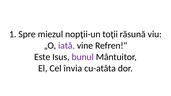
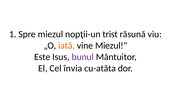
toţii: toţii -> trist
iată colour: purple -> orange
vine Refren: Refren -> Miezul
